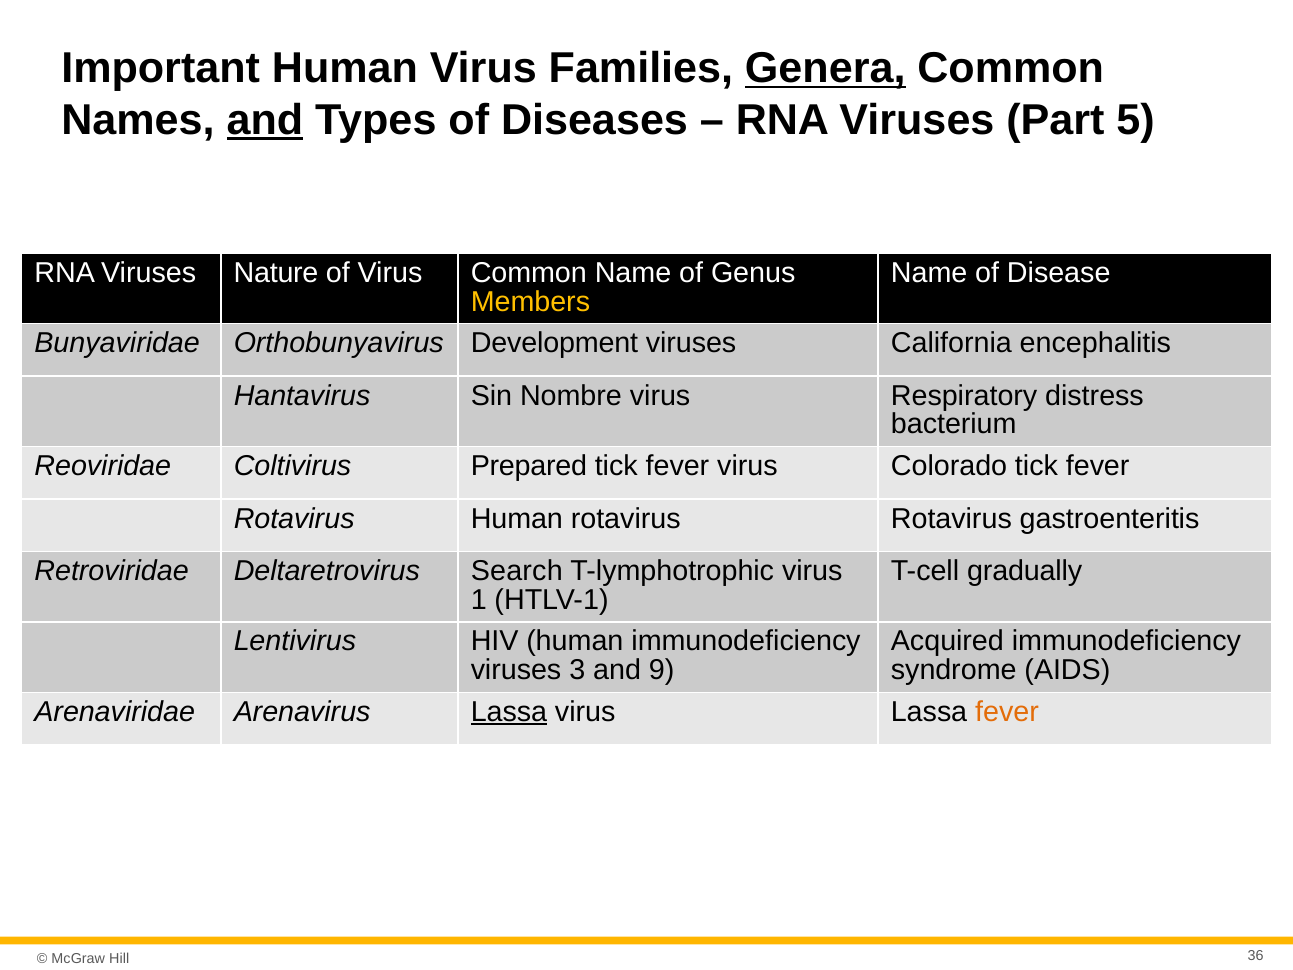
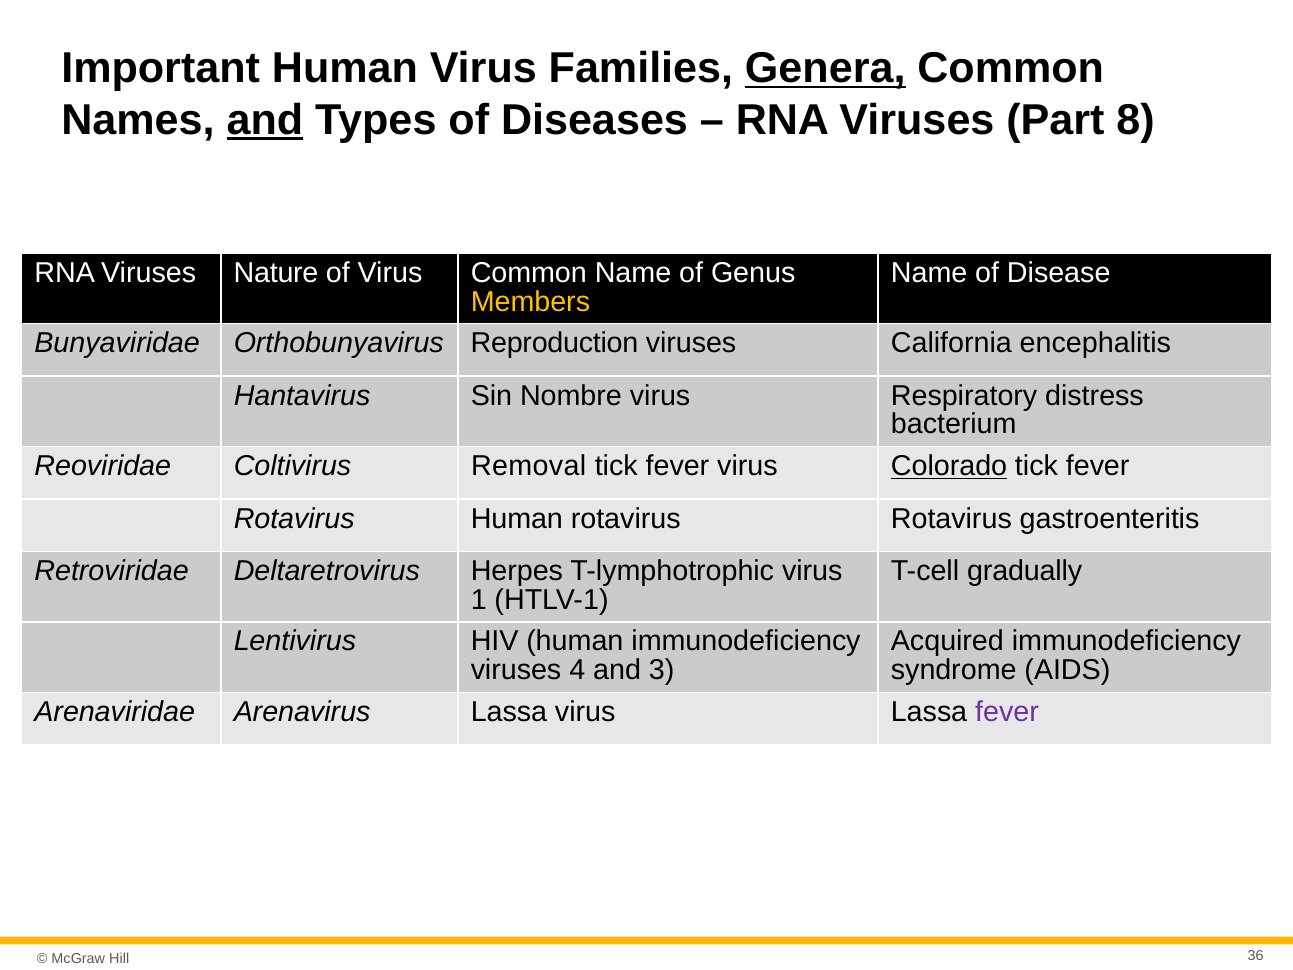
5: 5 -> 8
Development: Development -> Reproduction
Prepared: Prepared -> Removal
Colorado underline: none -> present
Search: Search -> Herpes
3: 3 -> 4
9: 9 -> 3
Lassa at (509, 712) underline: present -> none
fever at (1007, 712) colour: orange -> purple
